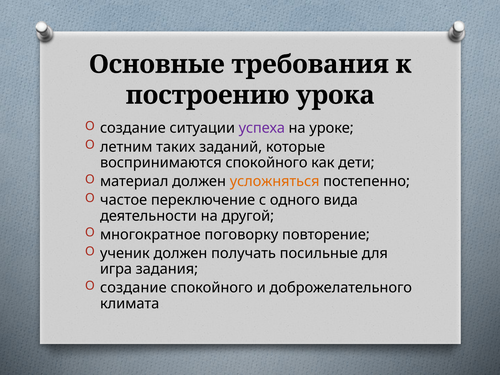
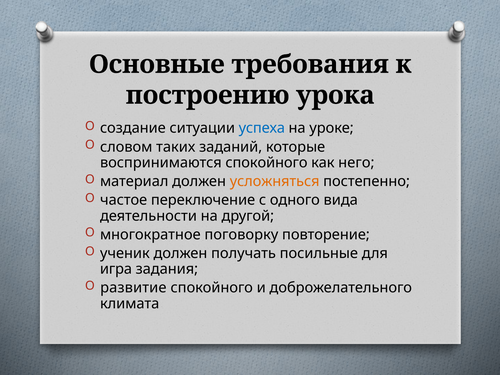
успеха colour: purple -> blue
летним: летним -> словом
дети: дети -> него
создание at (133, 288): создание -> развитие
